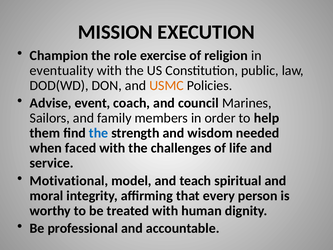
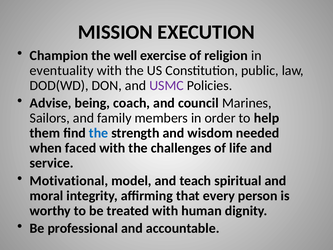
role: role -> well
USMC colour: orange -> purple
event: event -> being
